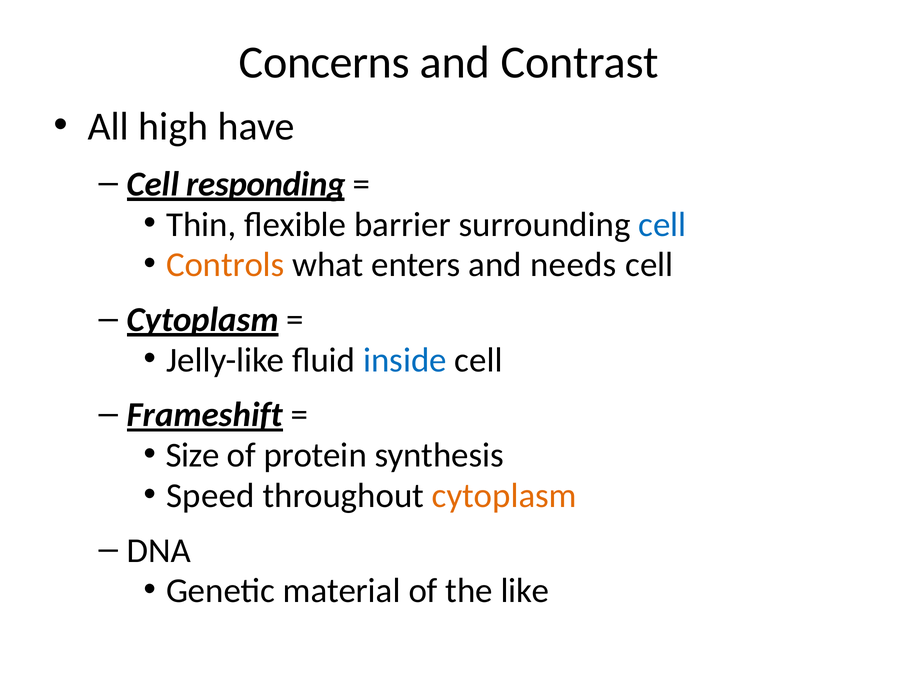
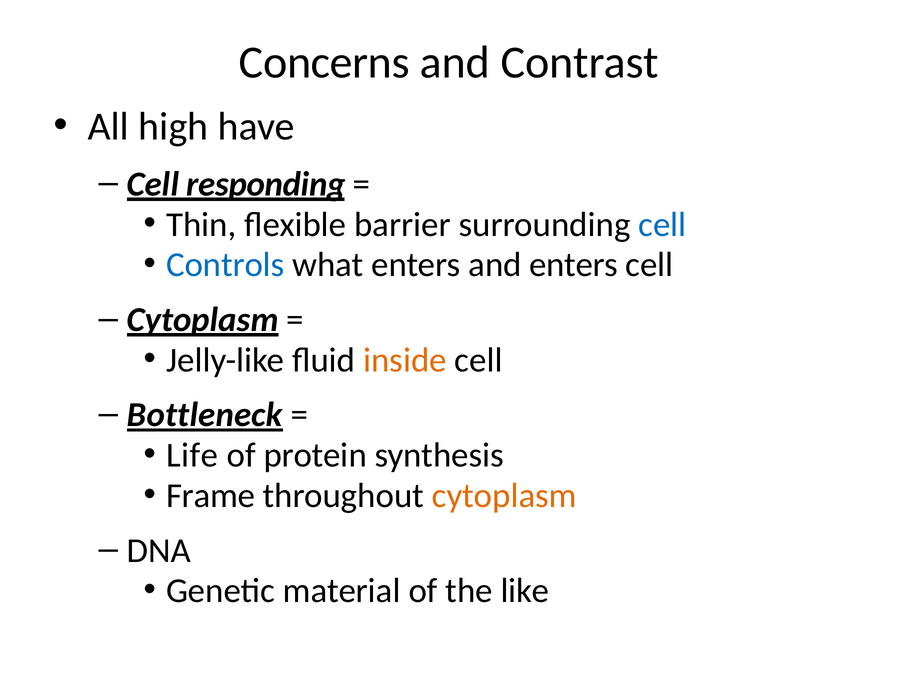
Controls colour: orange -> blue
and needs: needs -> enters
inside colour: blue -> orange
Frameshift: Frameshift -> Bottleneck
Size: Size -> Life
Speed: Speed -> Frame
